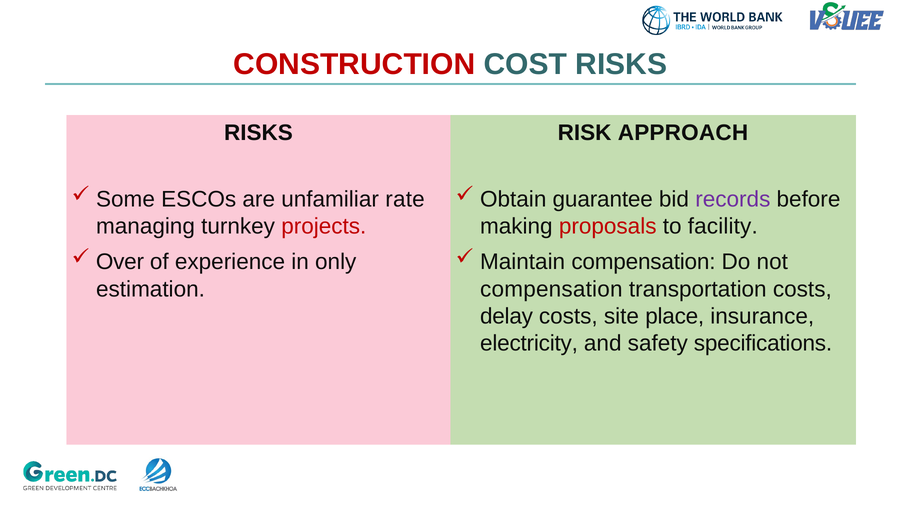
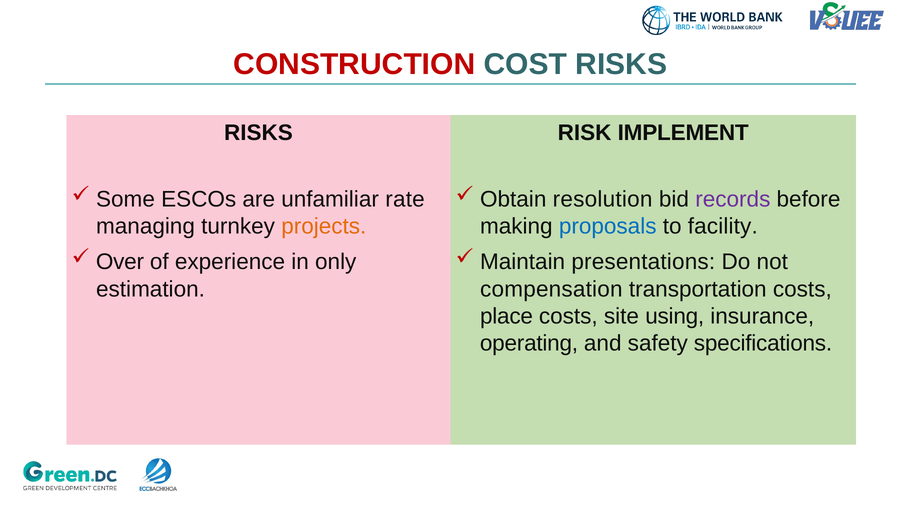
APPROACH: APPROACH -> IMPLEMENT
guarantee: guarantee -> resolution
projects colour: red -> orange
proposals colour: red -> blue
Maintain compensation: compensation -> presentations
delay: delay -> place
place: place -> using
electricity: electricity -> operating
